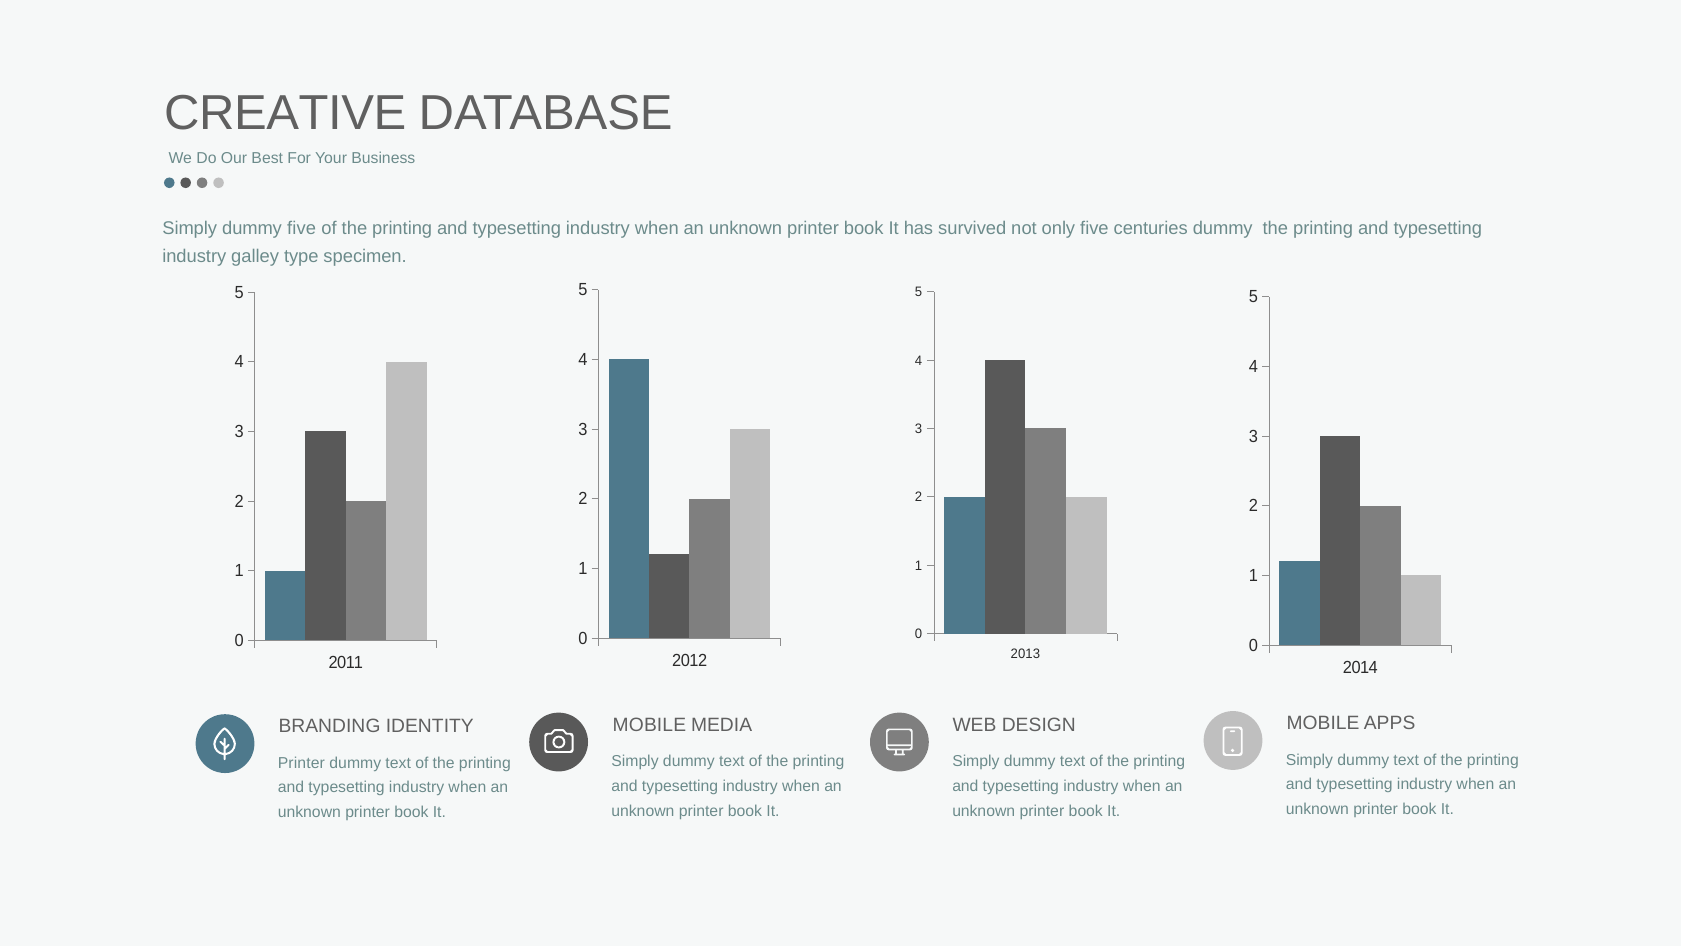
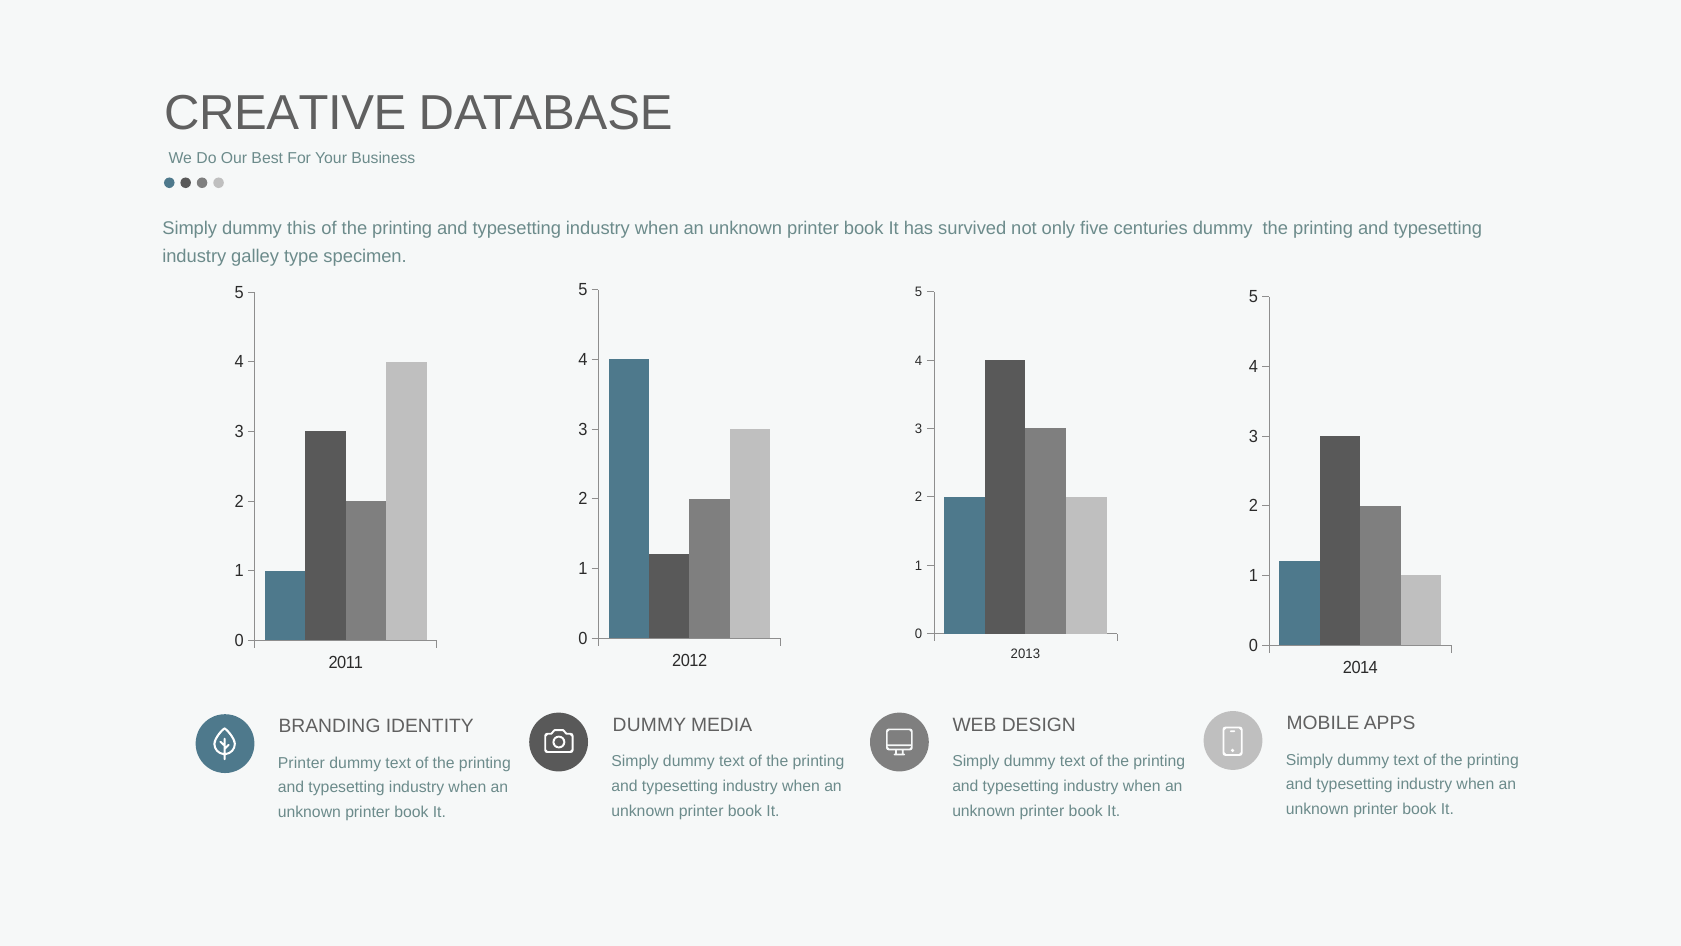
dummy five: five -> this
MOBILE at (649, 725): MOBILE -> DUMMY
